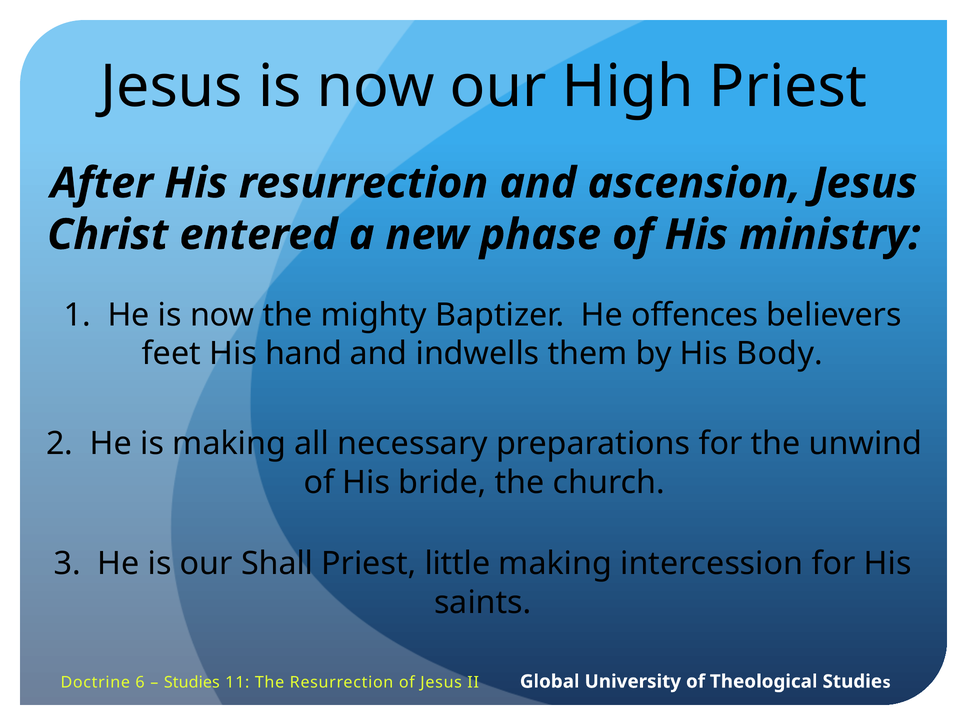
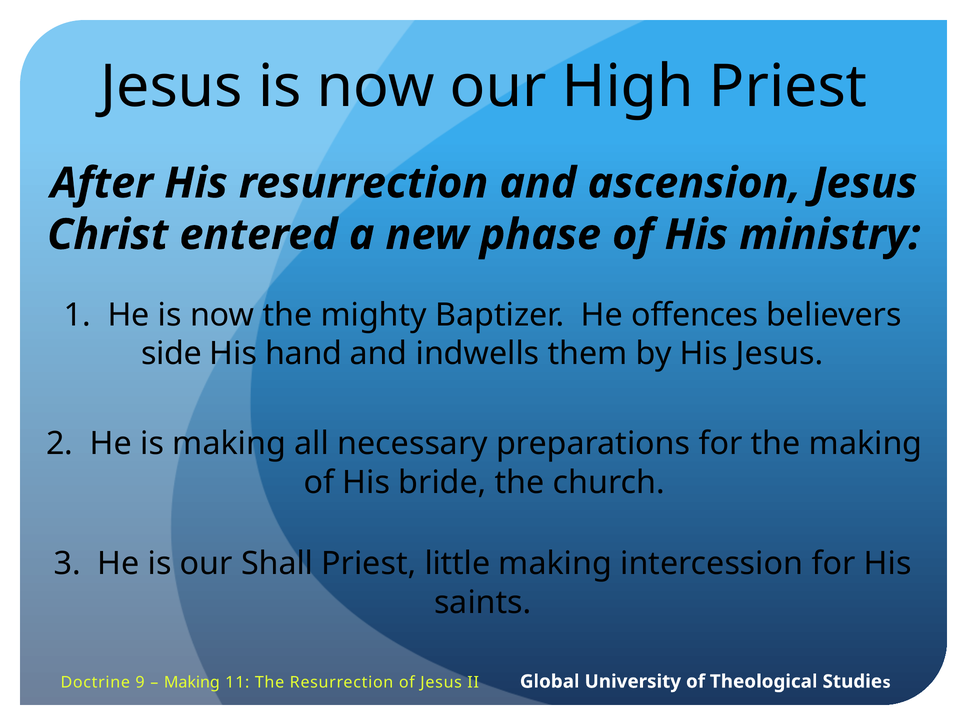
feet: feet -> side
His Body: Body -> Jesus
the unwind: unwind -> making
6: 6 -> 9
Studies at (192, 683): Studies -> Making
